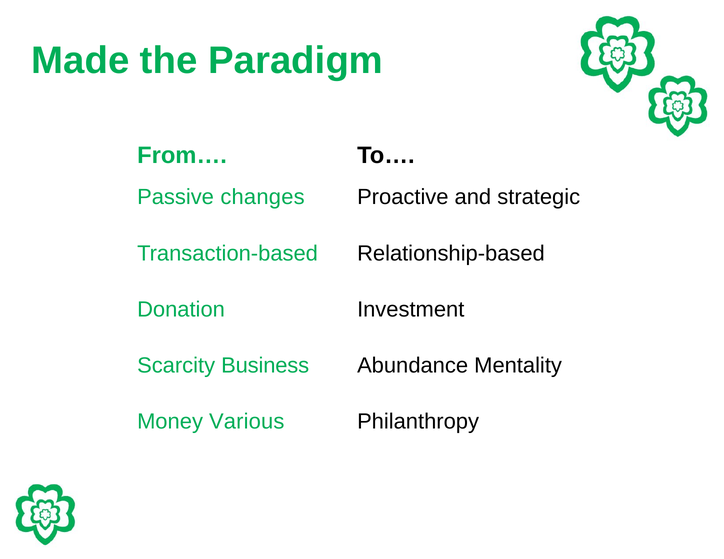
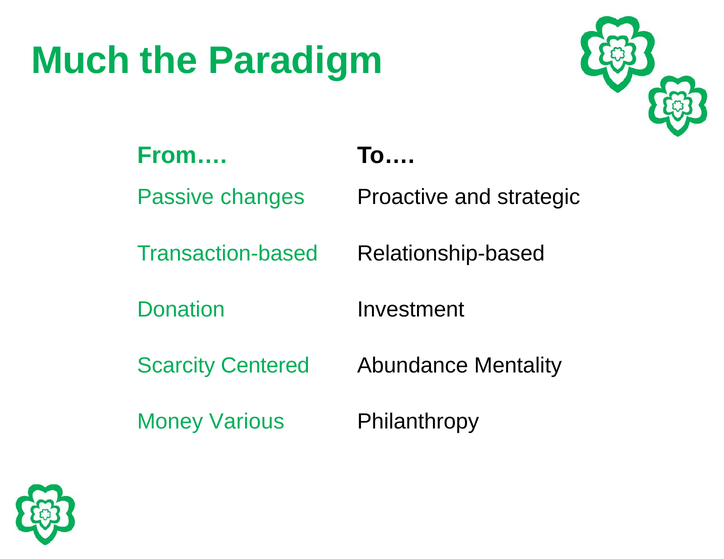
Made: Made -> Much
Business: Business -> Centered
